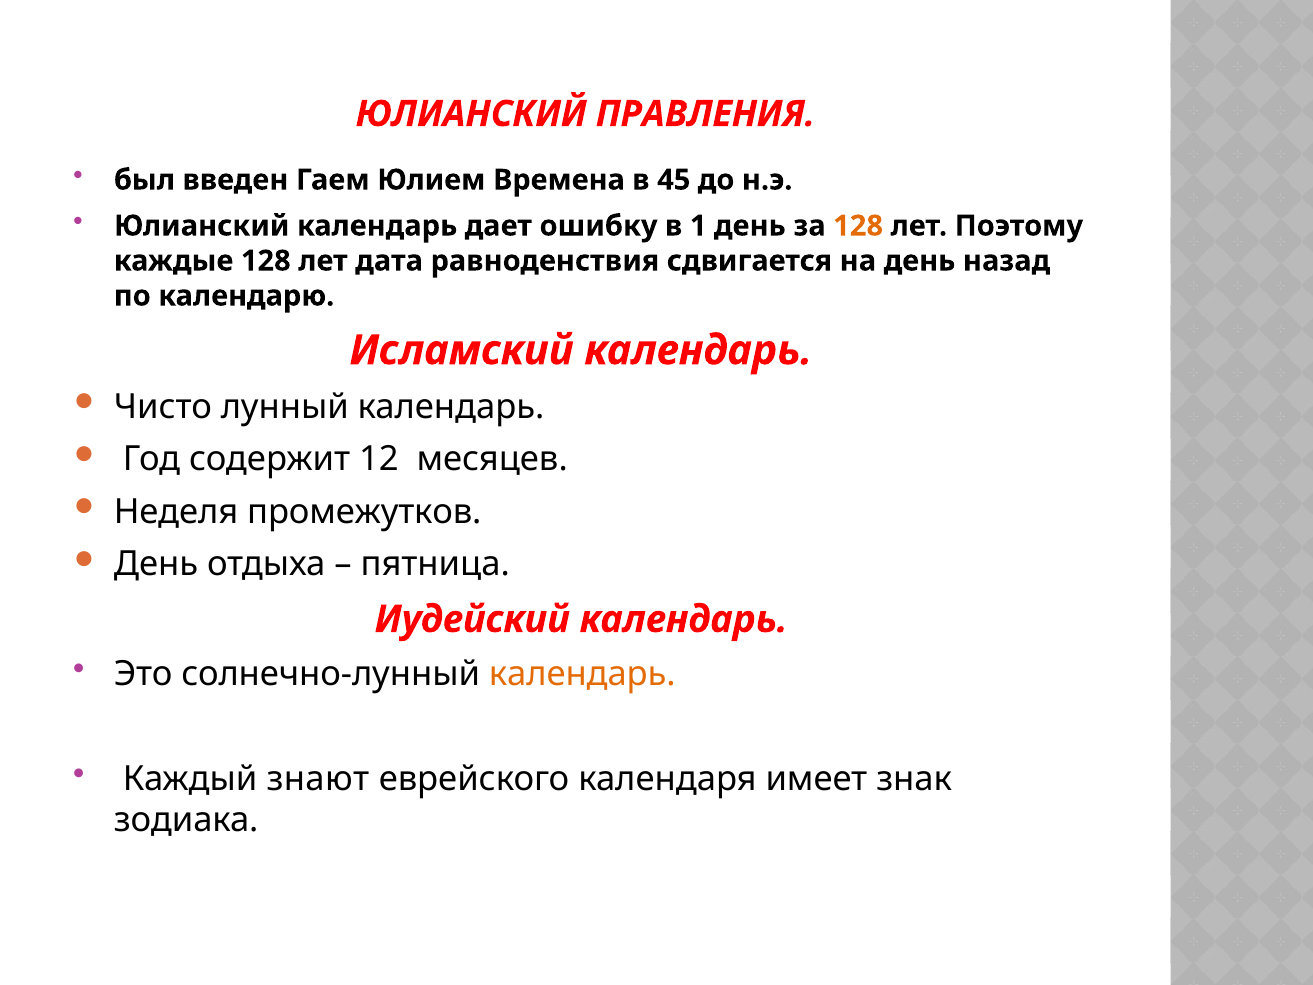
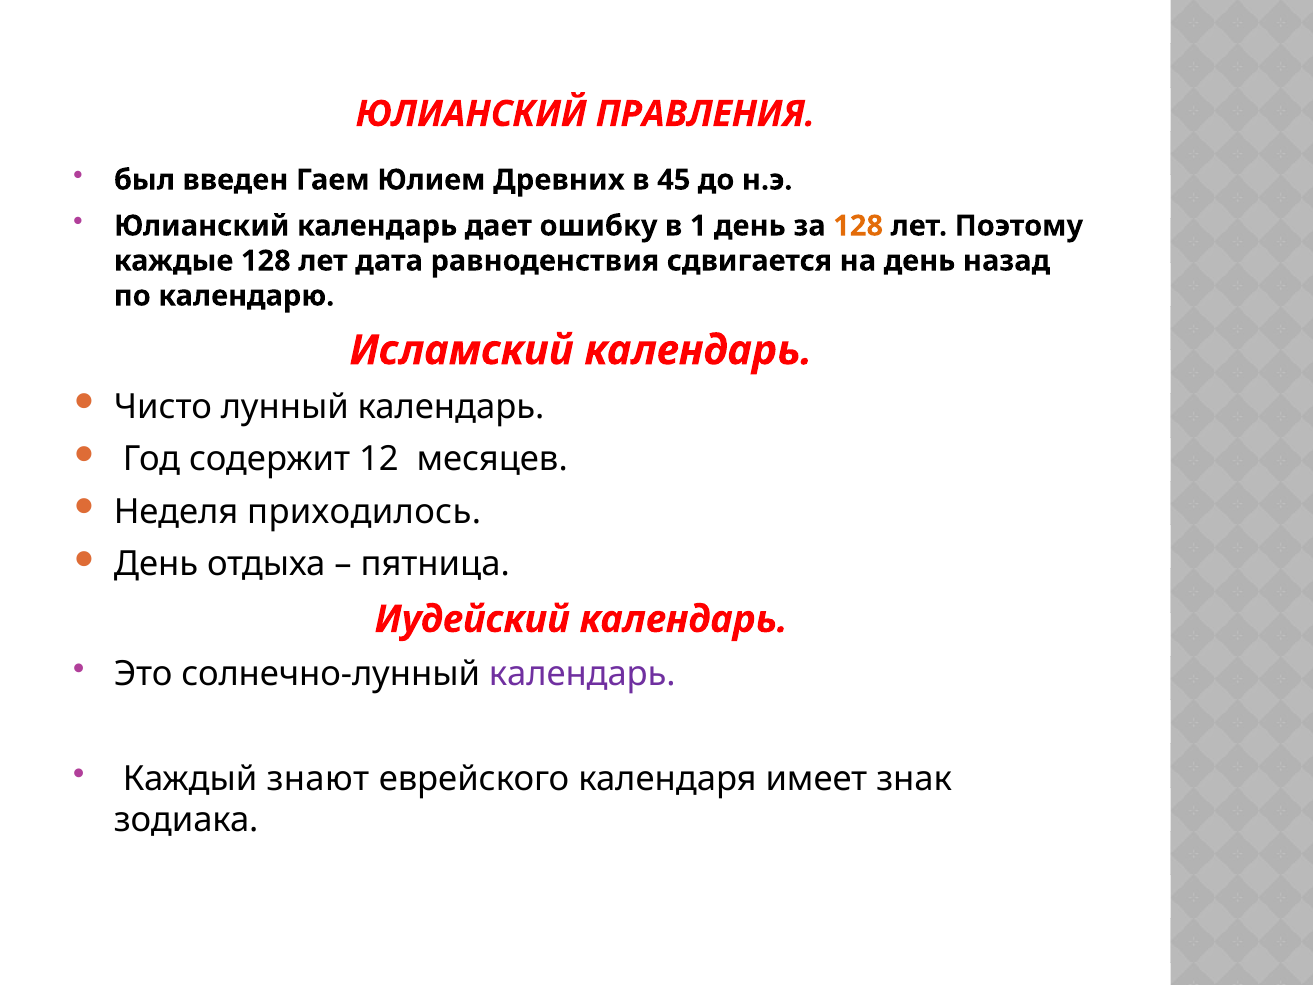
Времена: Времена -> Древних
промежутков: промежутков -> приходилось
календарь at (582, 674) colour: orange -> purple
